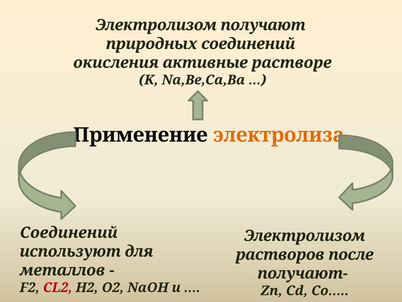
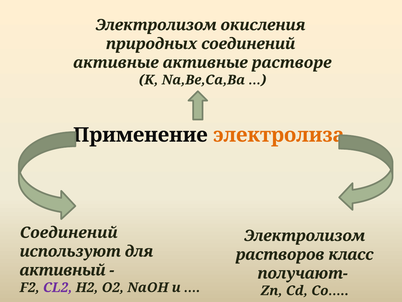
получают: получают -> окисления
окисления at (116, 63): окисления -> активные
после: после -> класс
металлов: металлов -> активный
CL2 colour: red -> purple
